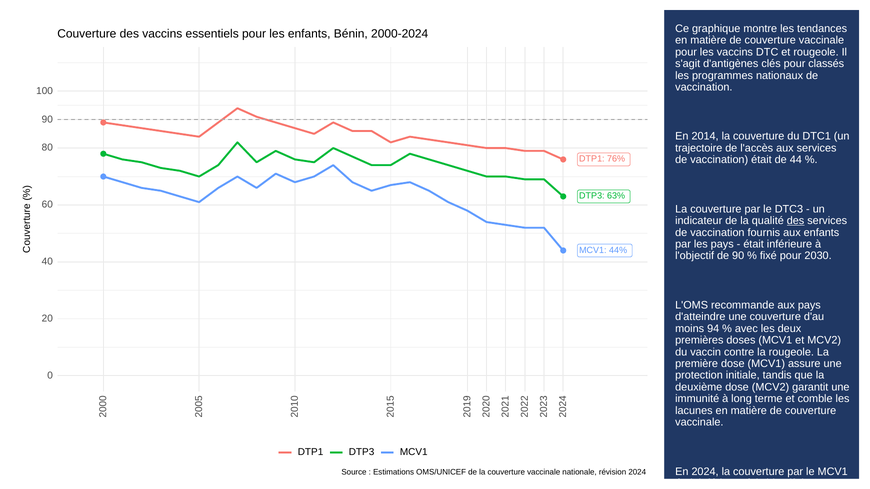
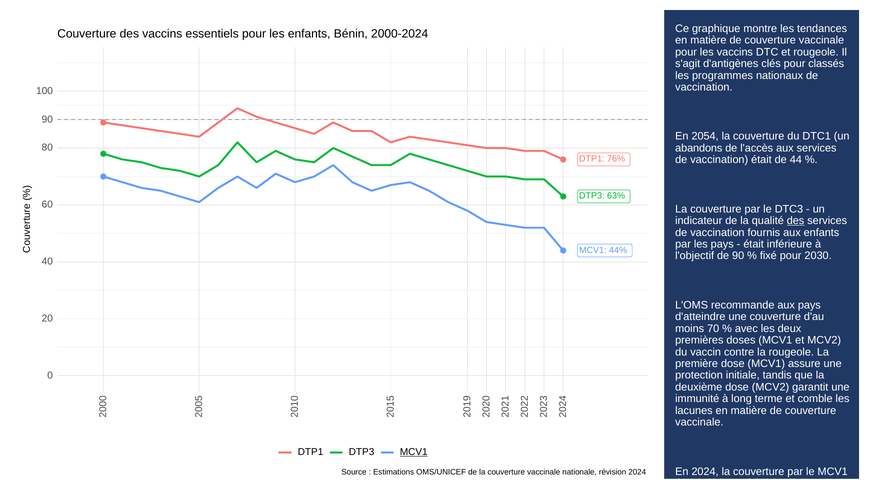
2014: 2014 -> 2054
trajectoire: trajectoire -> abandons
94: 94 -> 70
MCV1 at (414, 452) underline: none -> present
